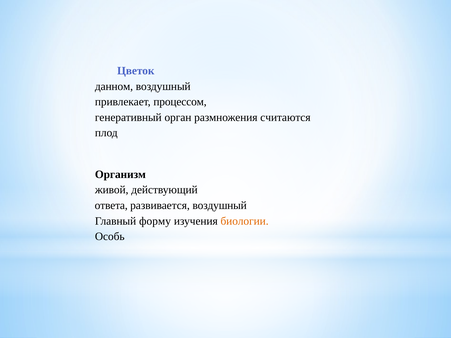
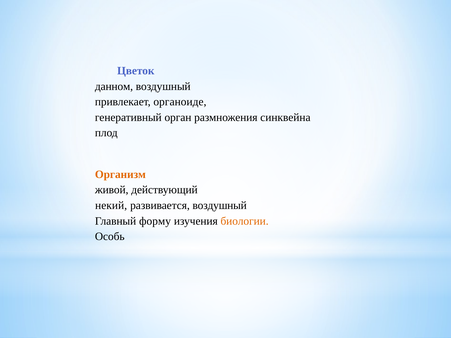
процессом: процессом -> органоиде
считаются: считаются -> синквейна
Организм colour: black -> orange
ответа: ответа -> некий
